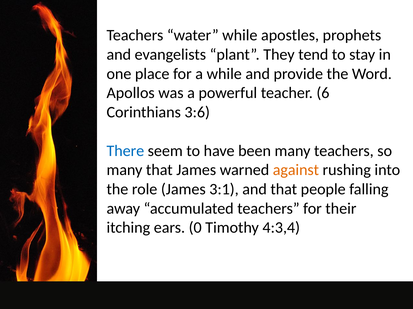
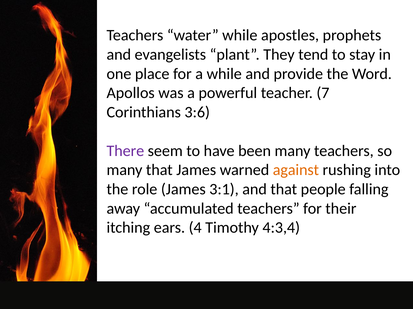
6: 6 -> 7
There colour: blue -> purple
0: 0 -> 4
